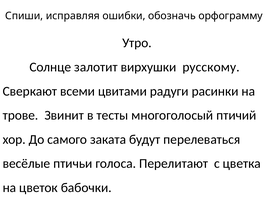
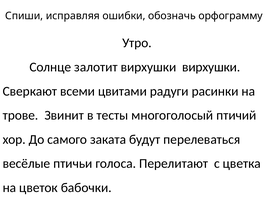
вирхушки русскому: русскому -> вирхушки
